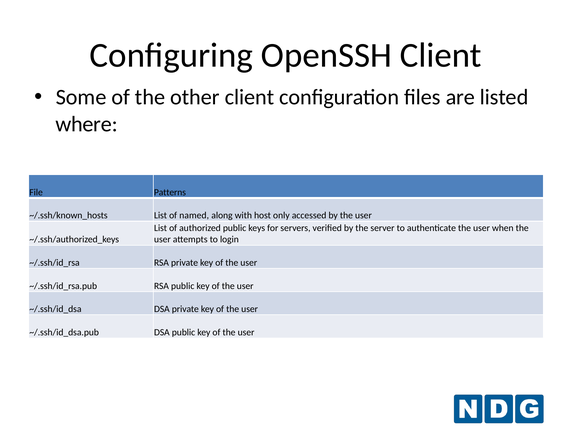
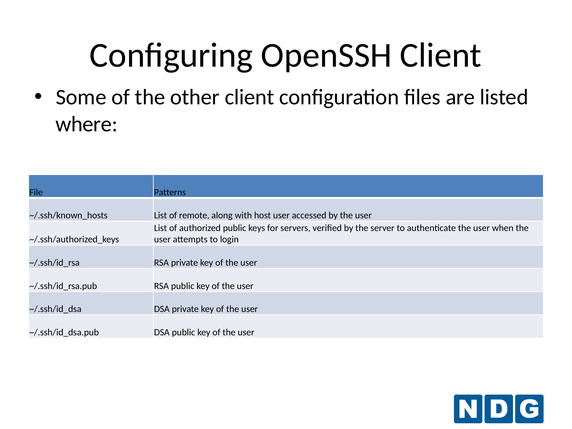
named: named -> remote
host only: only -> user
